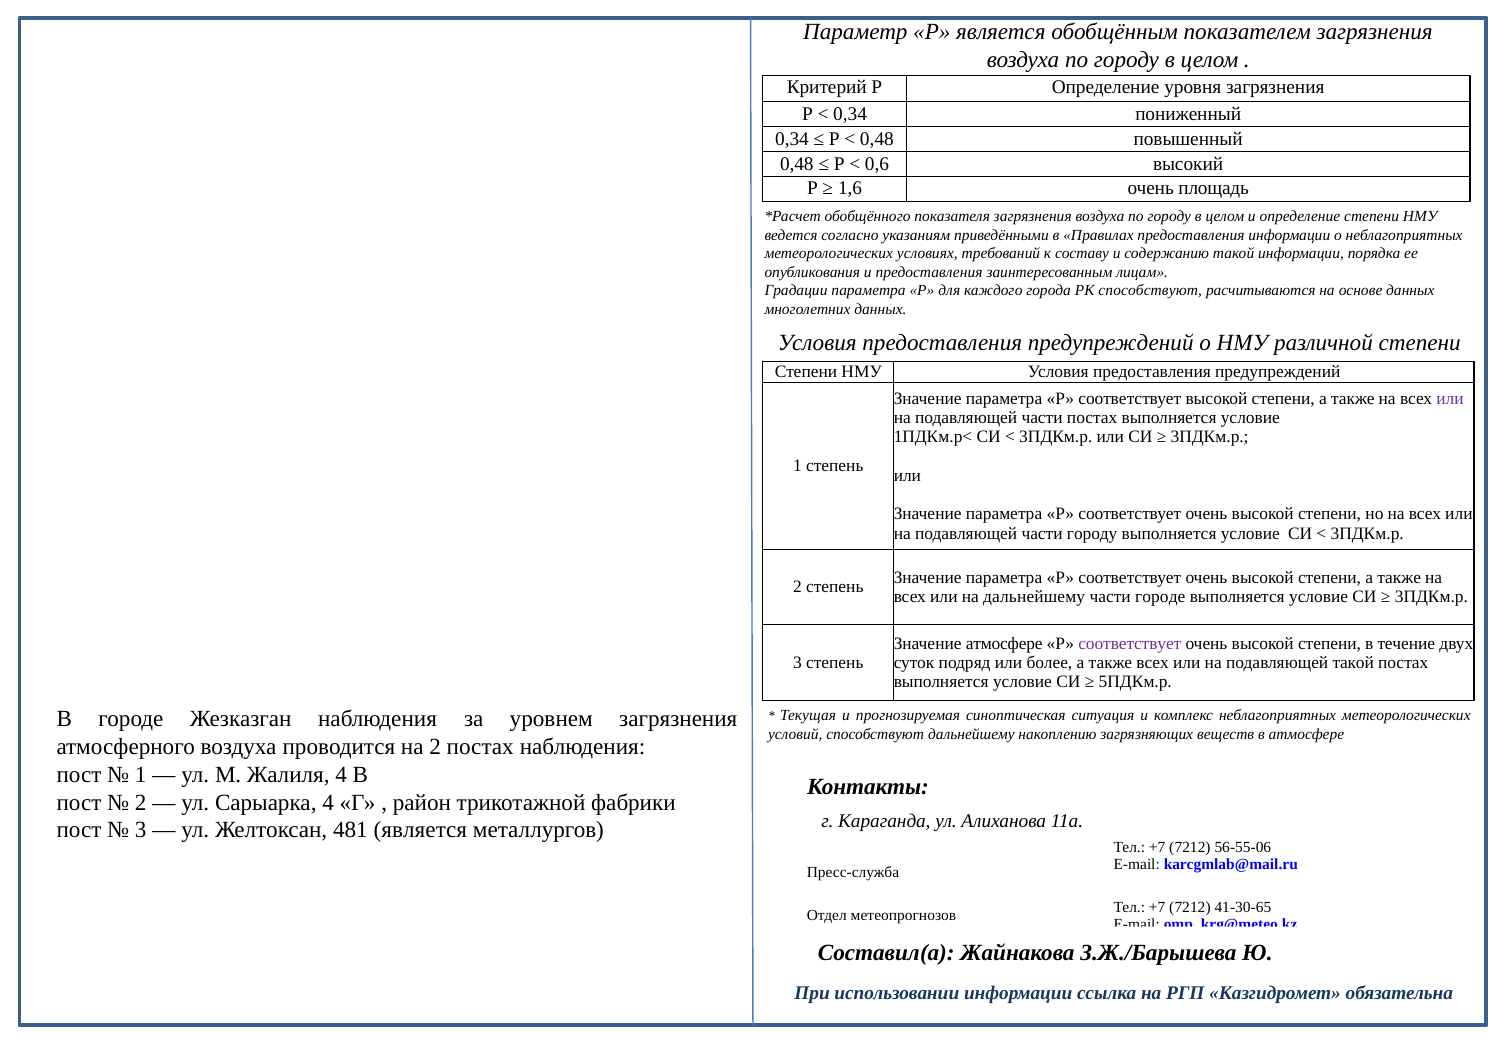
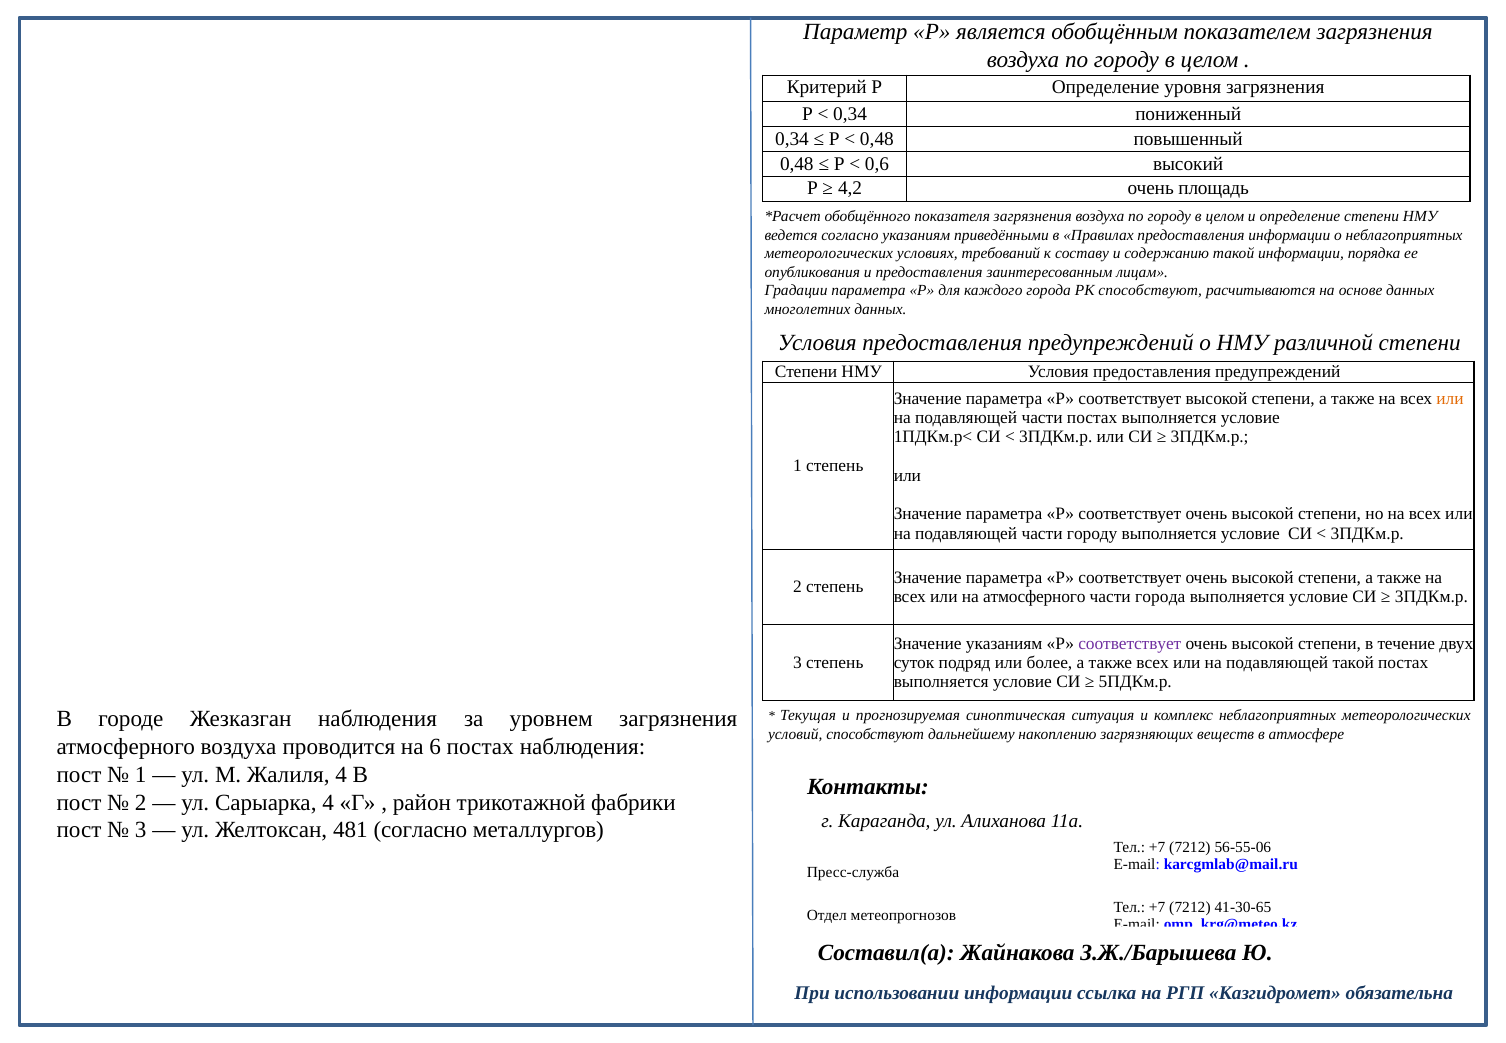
1,6: 1,6 -> 4,2
или at (1450, 398) colour: purple -> orange
на дальнейшему: дальнейшему -> атмосферного
части городе: городе -> города
Значение атмосфере: атмосфере -> указаниям
на 2: 2 -> 6
481 является: является -> согласно
